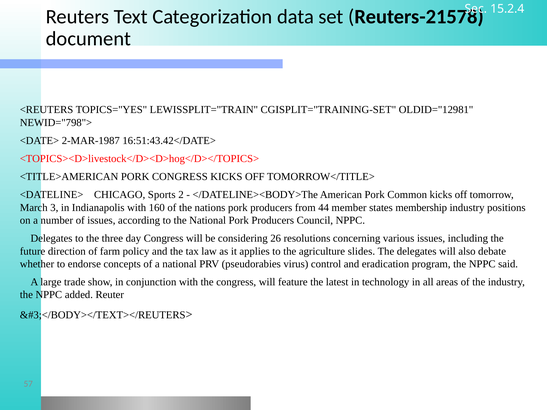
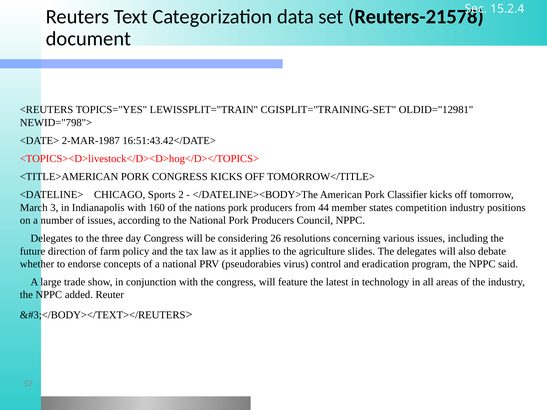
Common: Common -> Classifier
membership: membership -> competition
